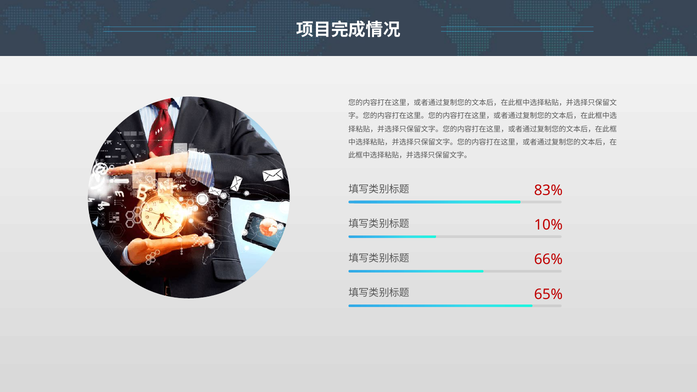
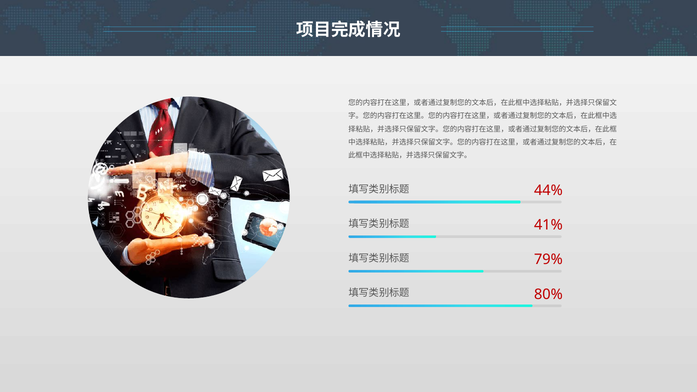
83%: 83% -> 44%
10%: 10% -> 41%
66%: 66% -> 79%
65%: 65% -> 80%
